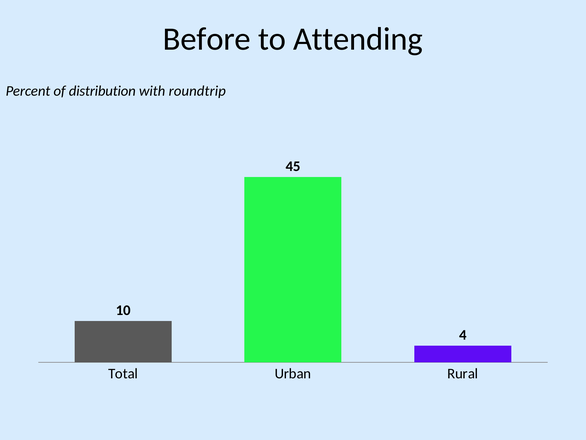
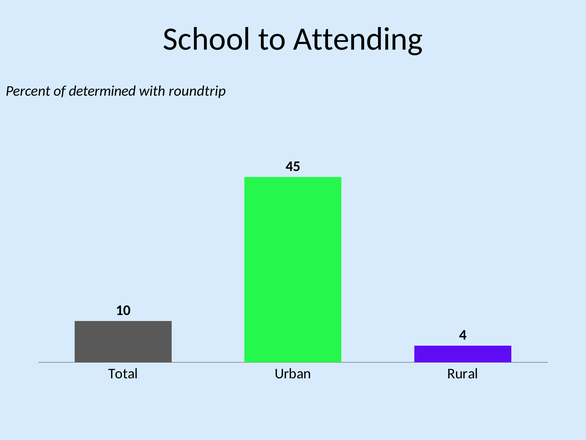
Before: Before -> School
distribution: distribution -> determined
